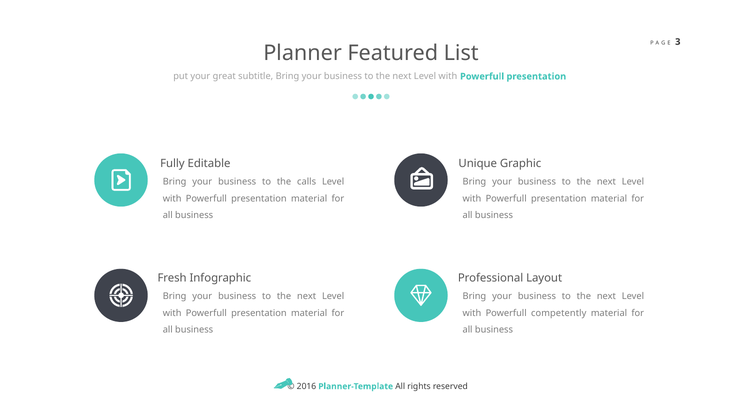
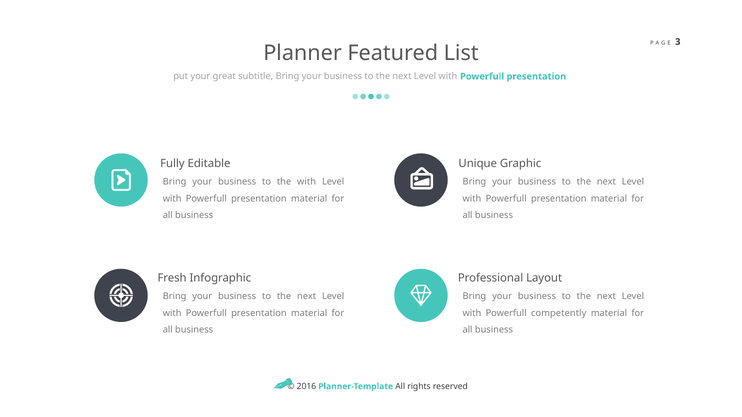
the calls: calls -> with
